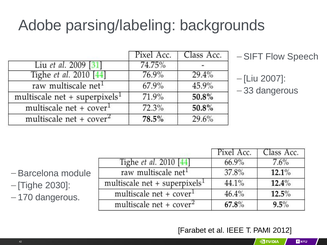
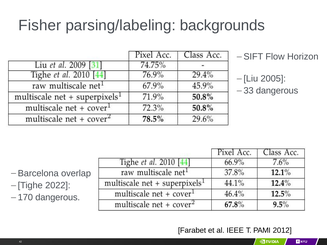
Adobe: Adobe -> Fisher
Speech: Speech -> Horizon
2007: 2007 -> 2005
module: module -> overlap
2030: 2030 -> 2022
